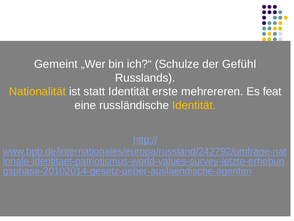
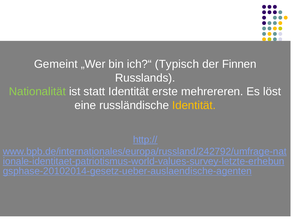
Schulze: Schulze -> Typisch
Gefühl: Gefühl -> Finnen
Nationalität colour: yellow -> light green
feat: feat -> löst
